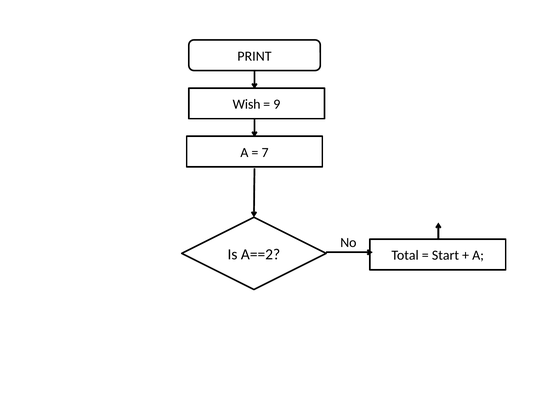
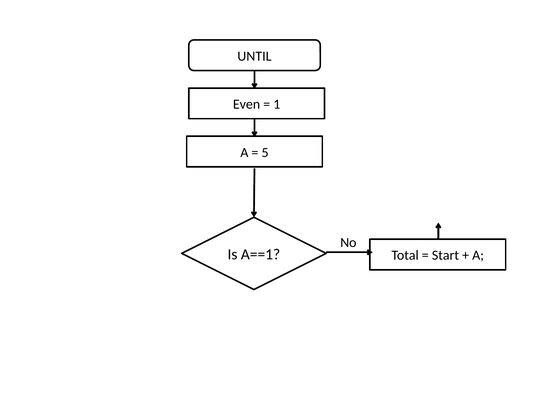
PRINT: PRINT -> UNTIL
Wish: Wish -> Even
9: 9 -> 1
7: 7 -> 5
A==2: A==2 -> A==1
